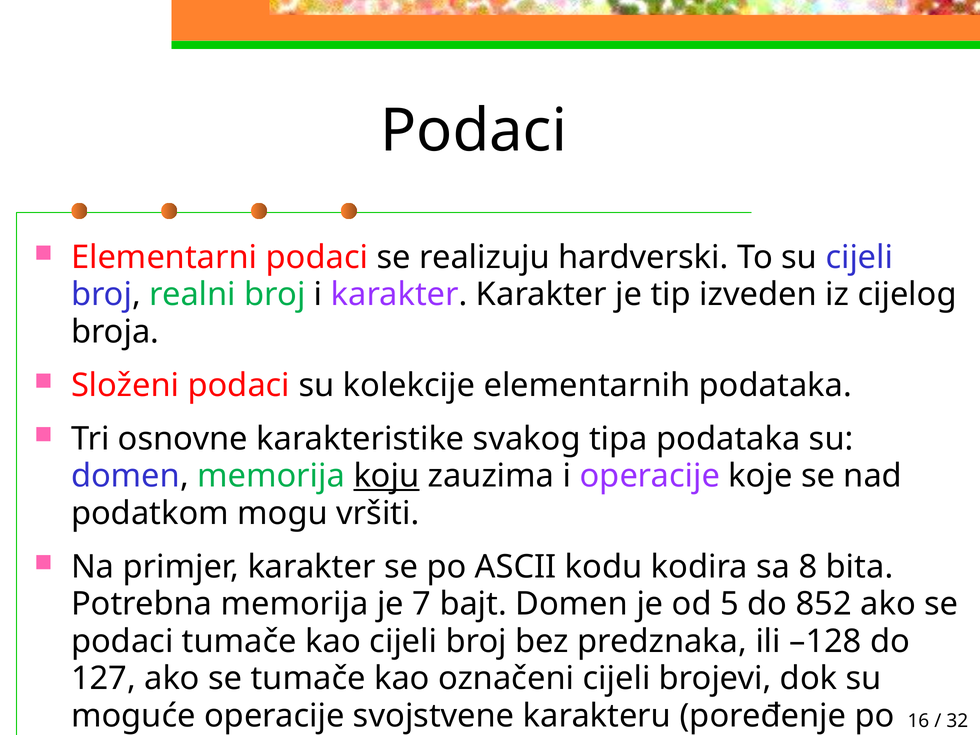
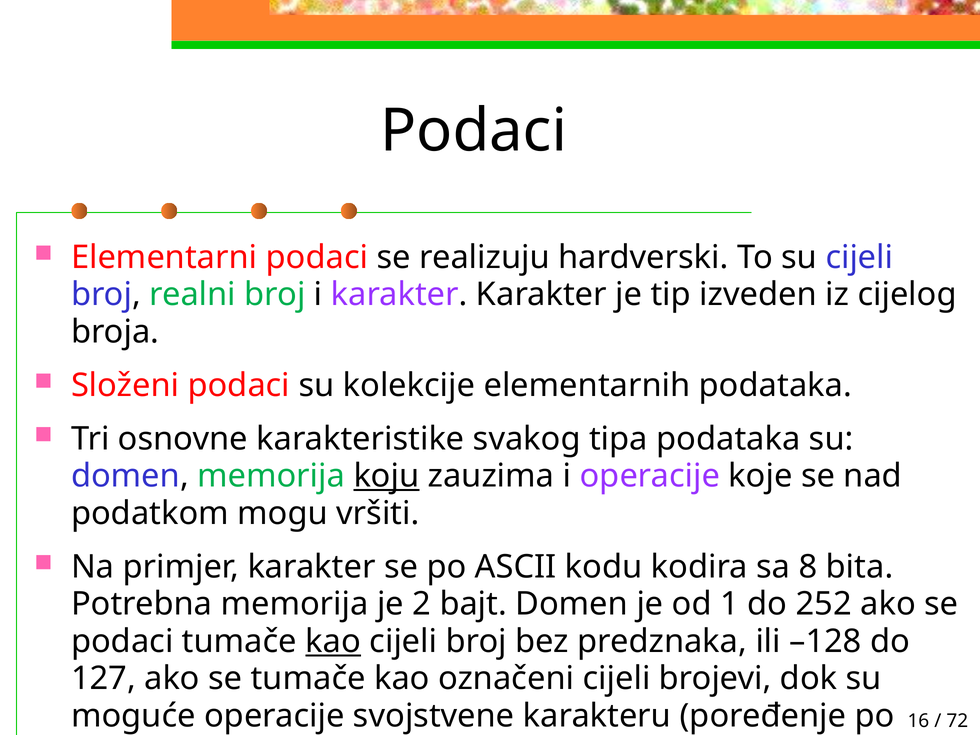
7: 7 -> 2
5: 5 -> 1
852: 852 -> 252
kao at (333, 641) underline: none -> present
32: 32 -> 72
